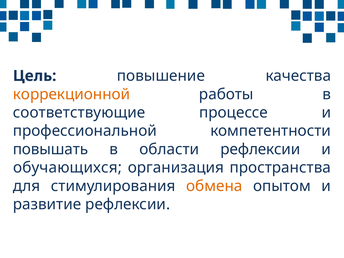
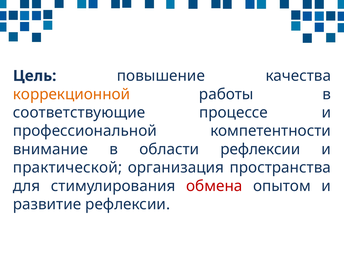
повышать: повышать -> внимание
обучающихся: обучающихся -> практической
обмена colour: orange -> red
